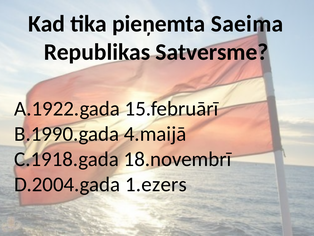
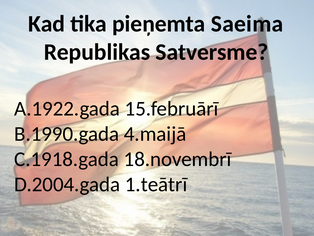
1.ezers: 1.ezers -> 1.teātrī
